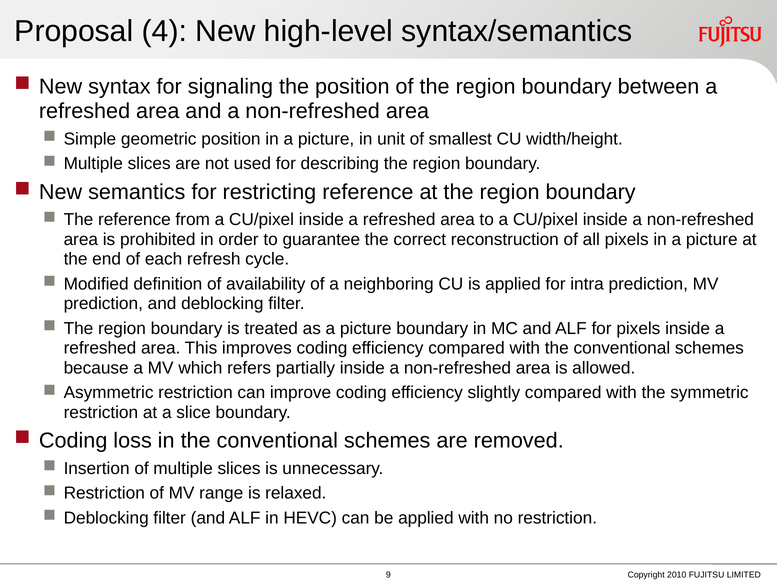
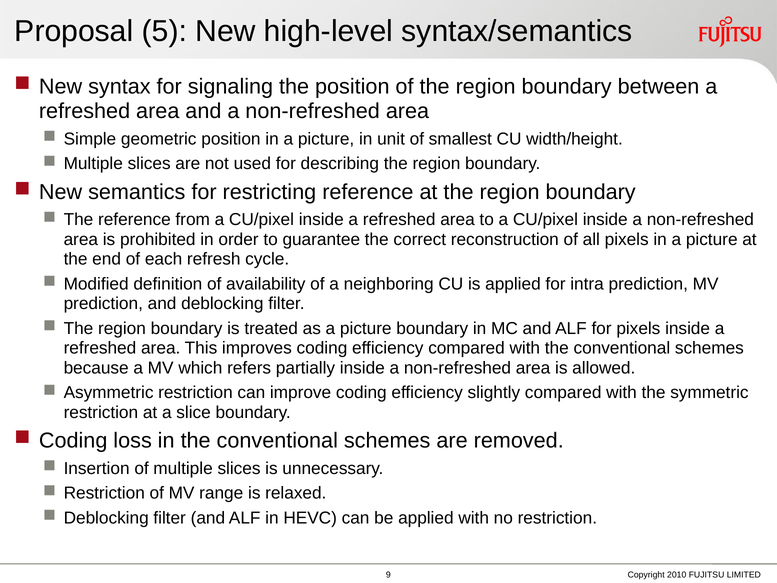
4: 4 -> 5
